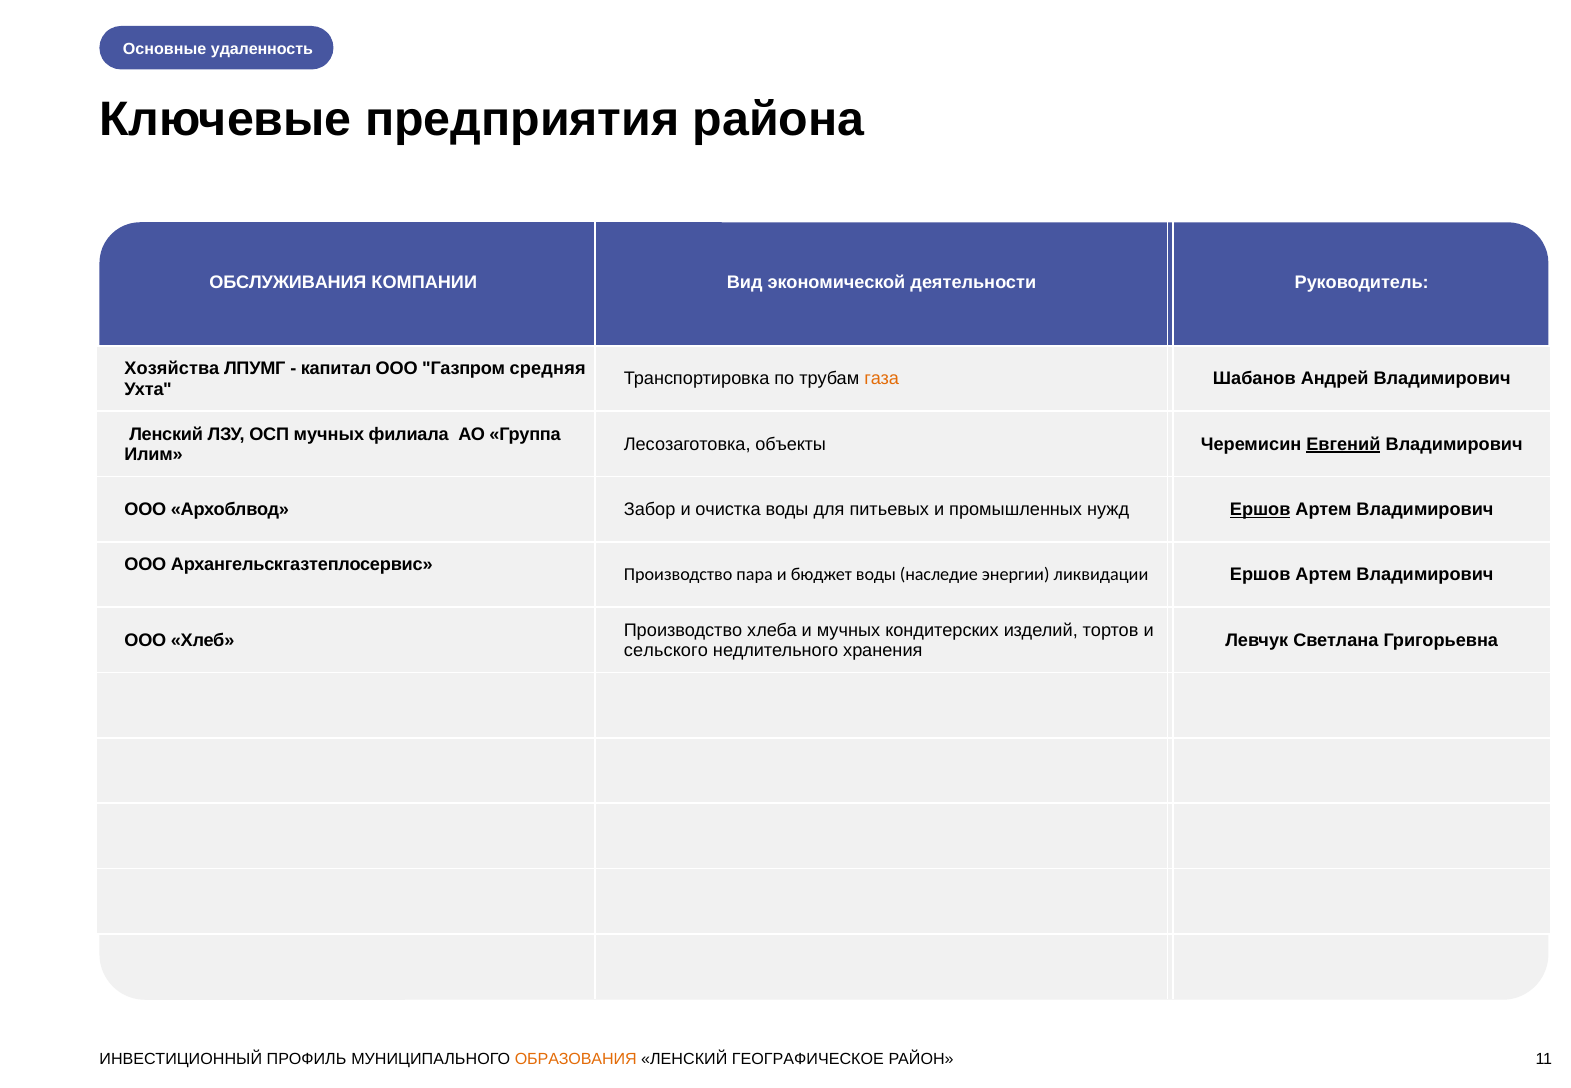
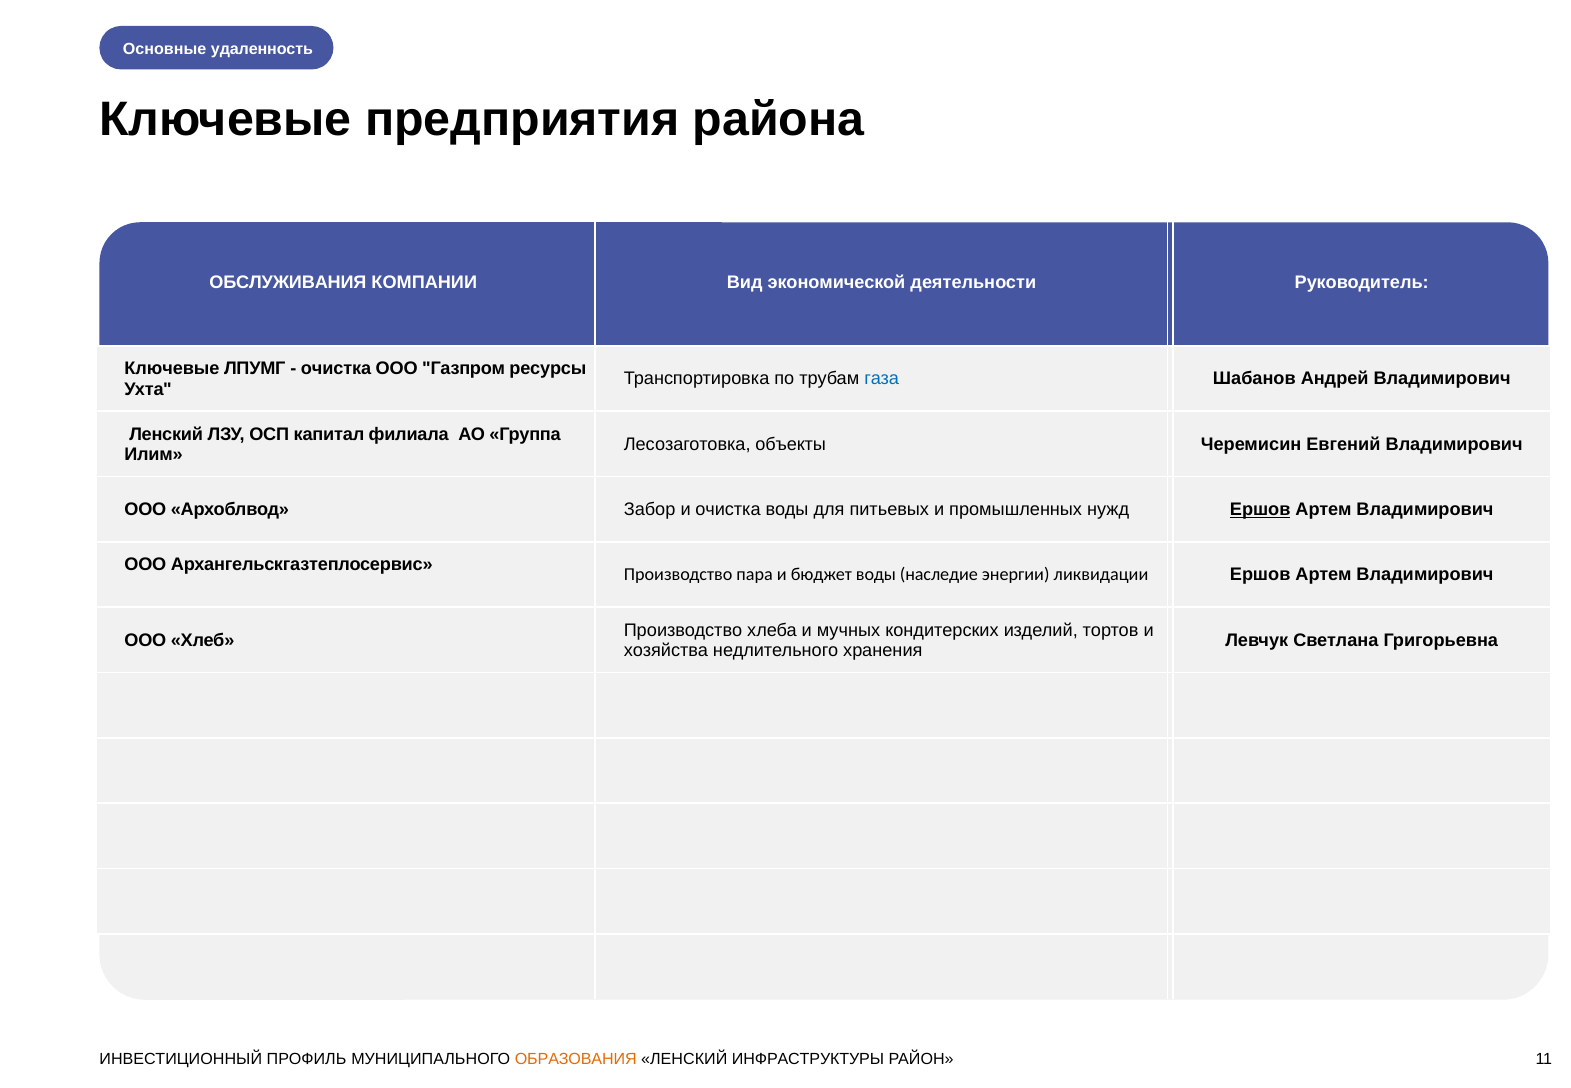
Хозяйства at (172, 369): Хозяйства -> Ключевые
капитал at (336, 369): капитал -> очистка
средняя: средняя -> ресурсы
газа colour: orange -> blue
ОСП мучных: мучных -> капитал
Евгений underline: present -> none
сельского: сельского -> хозяйства
ГЕОГРАФИЧЕСКОЕ: ГЕОГРАФИЧЕСКОЕ -> ИНФРАСТРУКТУРЫ
